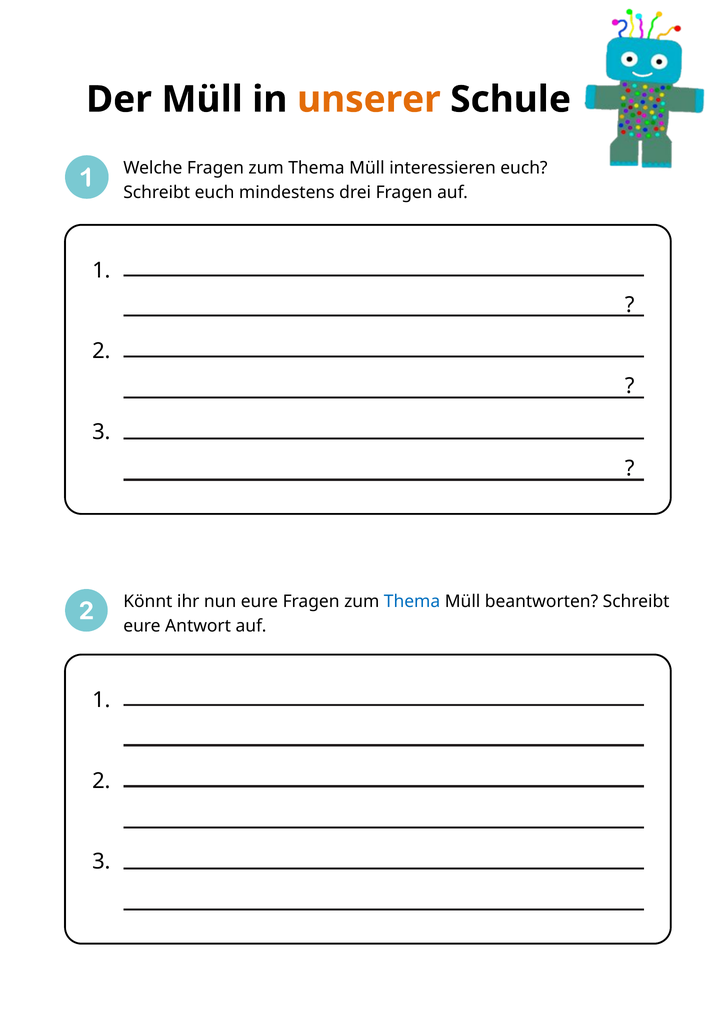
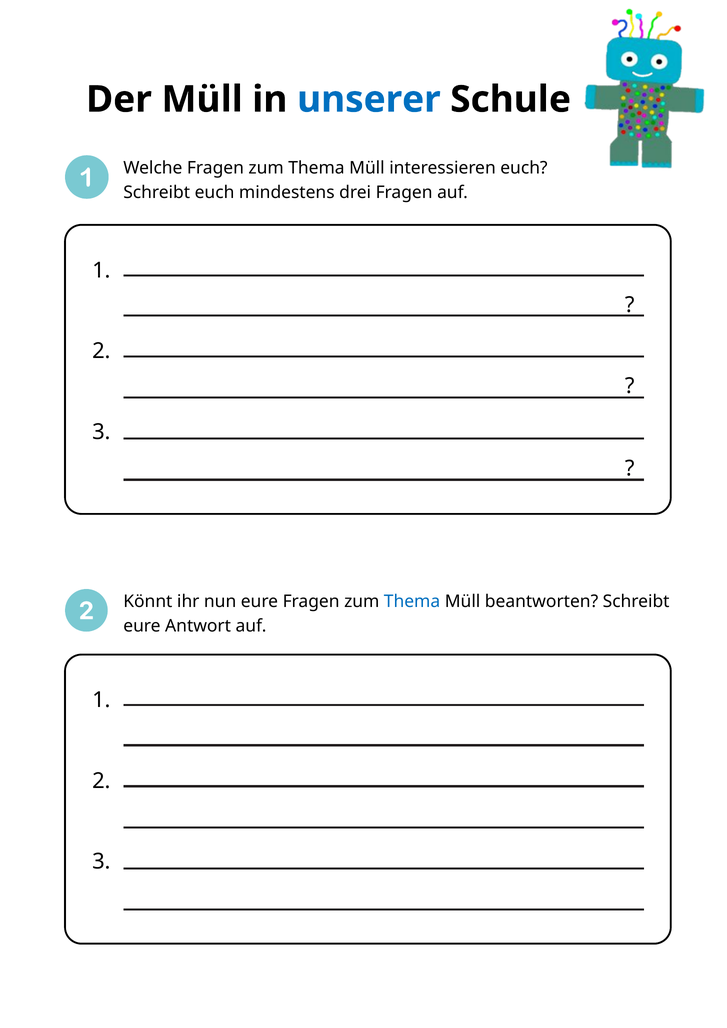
unserer colour: orange -> blue
